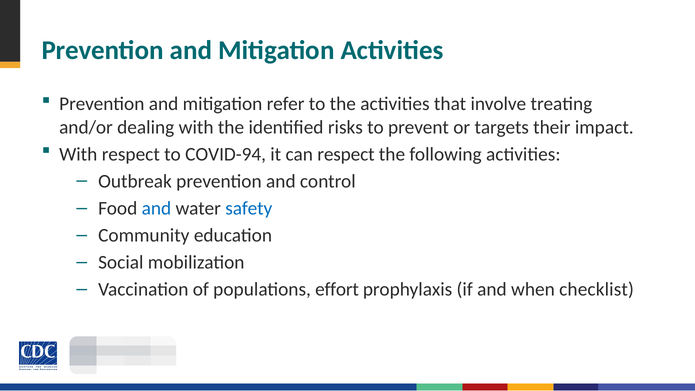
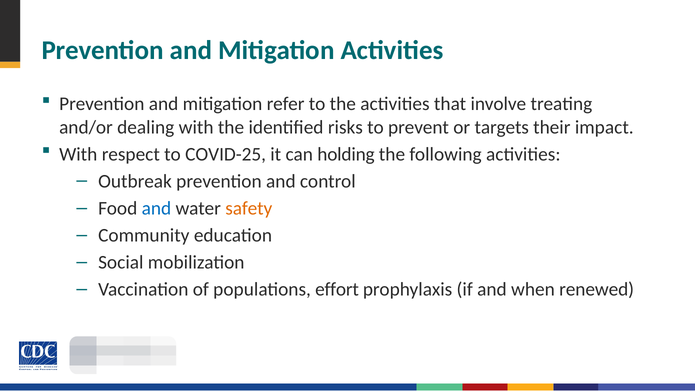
COVID-94: COVID-94 -> COVID-25
can respect: respect -> holding
safety colour: blue -> orange
checklist: checklist -> renewed
